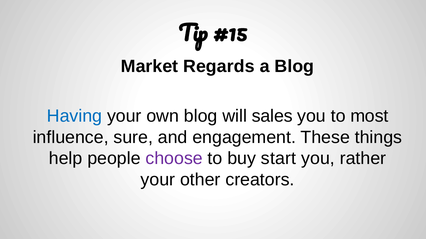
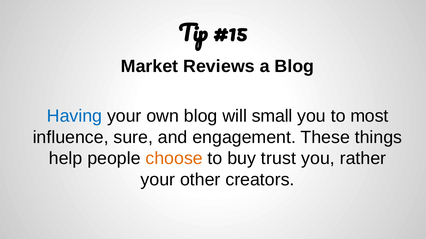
Regards: Regards -> Reviews
sales: sales -> small
choose colour: purple -> orange
start: start -> trust
